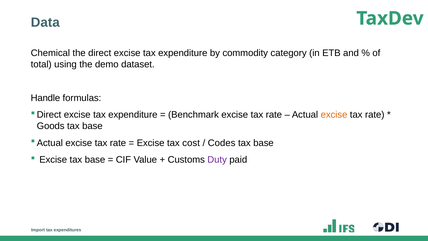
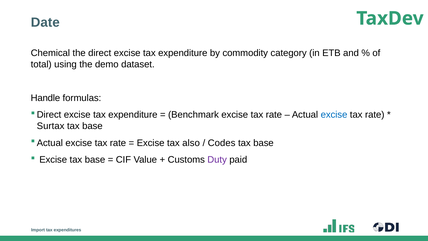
Data: Data -> Date
excise at (334, 115) colour: orange -> blue
Goods: Goods -> Surtax
cost: cost -> also
